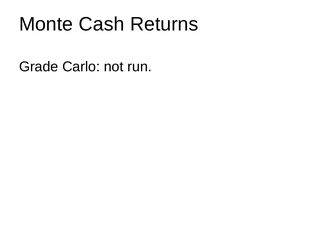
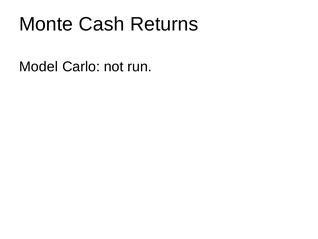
Grade: Grade -> Model
